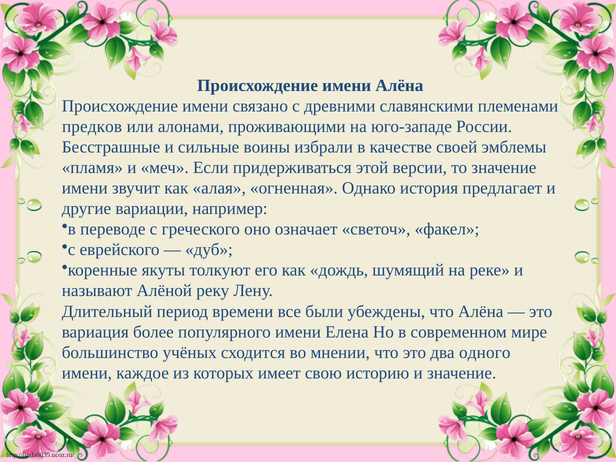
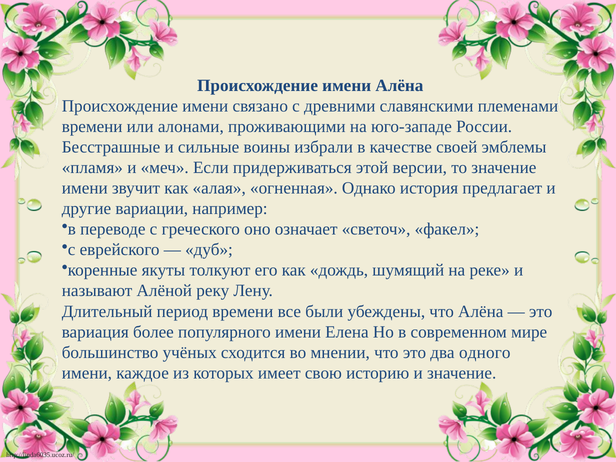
предков at (92, 126): предков -> времени
